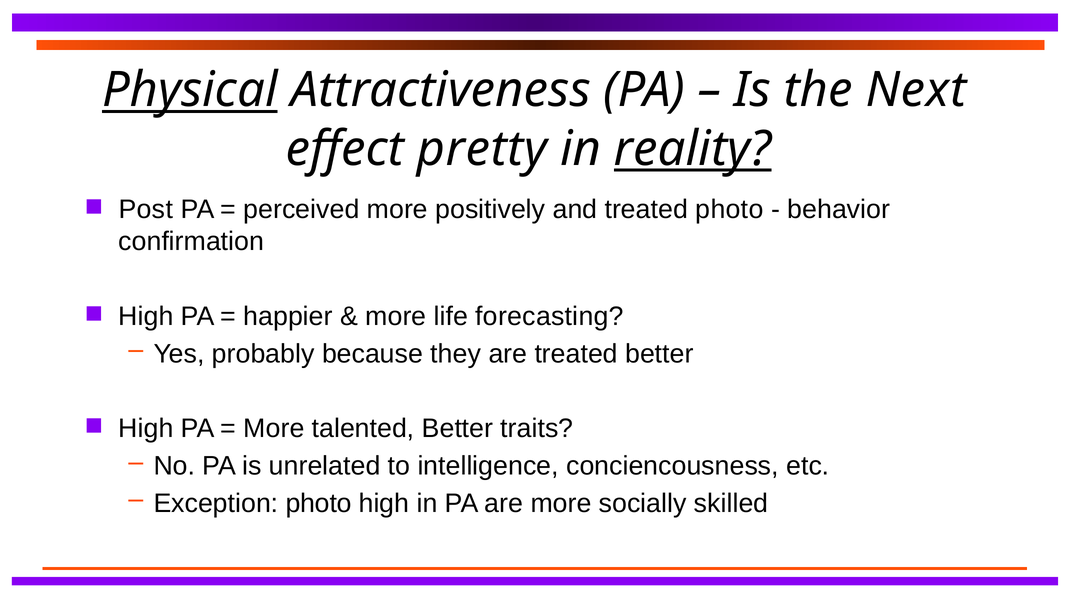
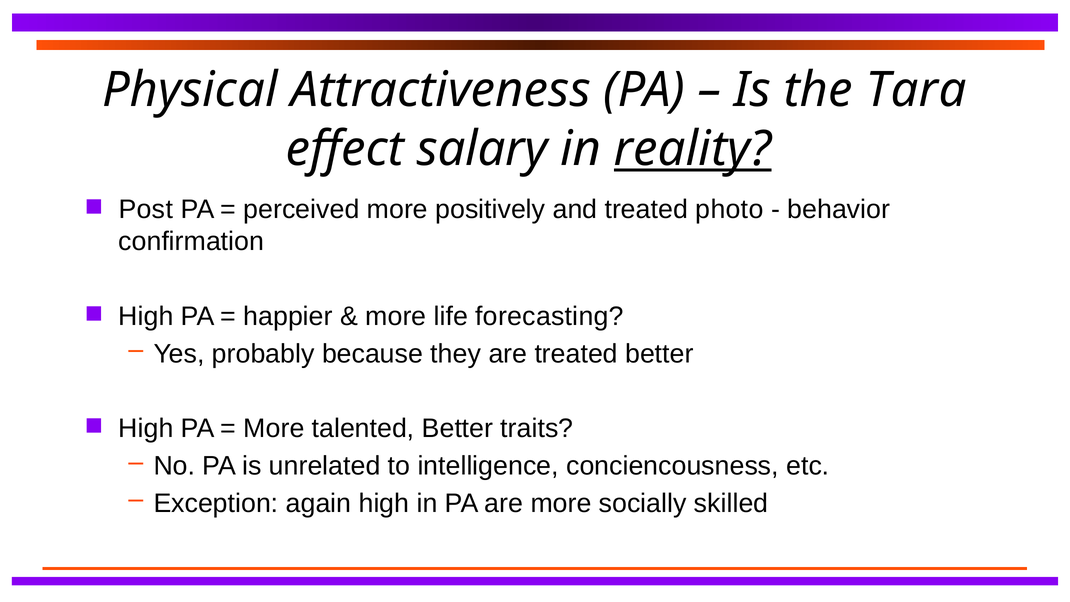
Physical underline: present -> none
Next: Next -> Tara
pretty: pretty -> salary
Exception photo: photo -> again
